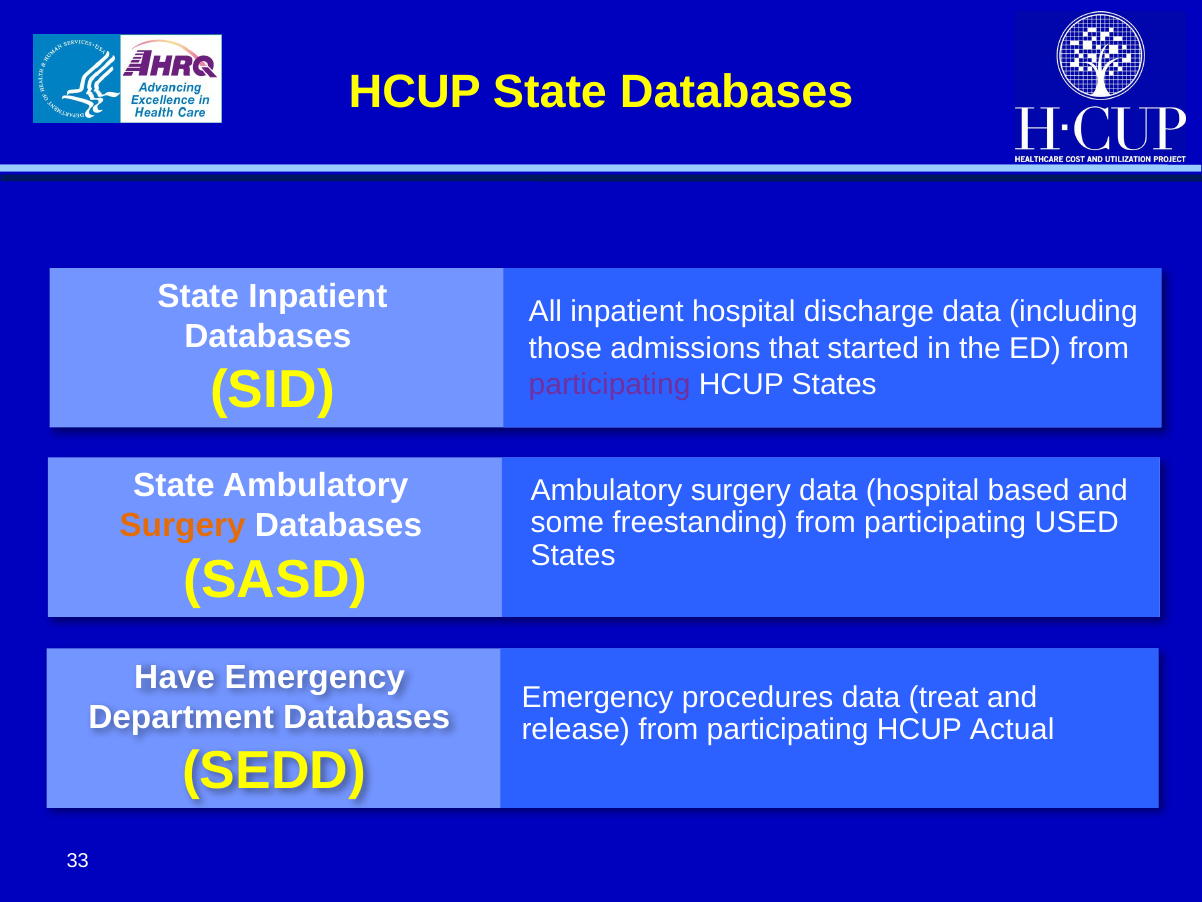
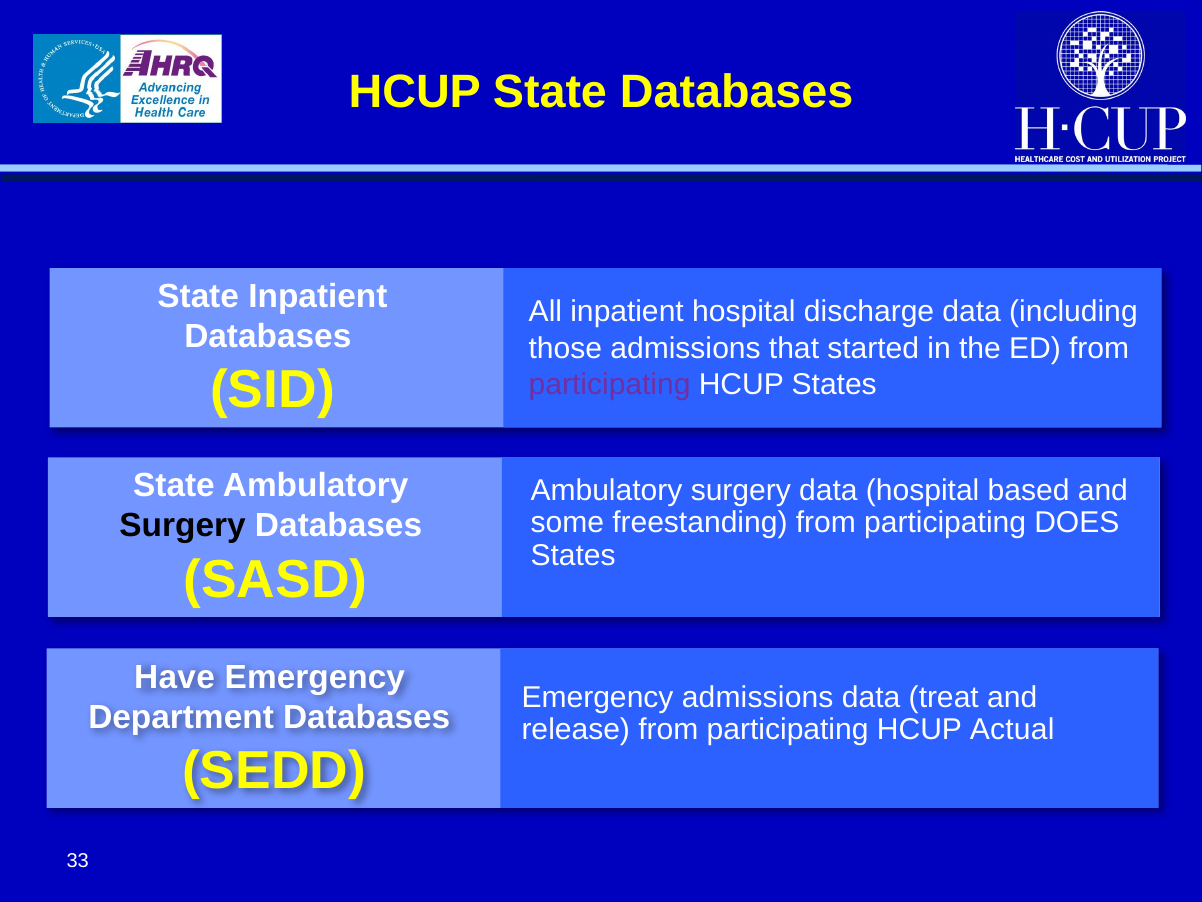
USED: USED -> DOES
Surgery at (183, 526) colour: orange -> black
Emergency procedures: procedures -> admissions
